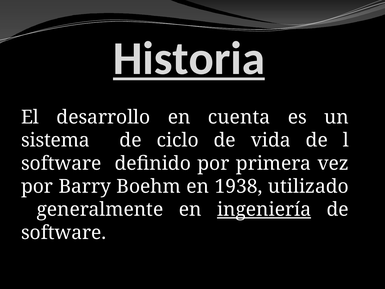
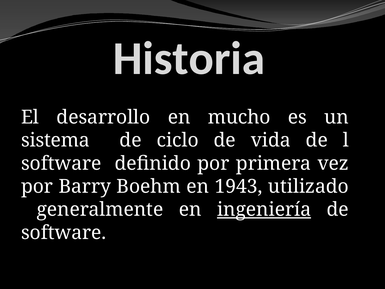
Historia underline: present -> none
cuenta: cuenta -> mucho
1938: 1938 -> 1943
